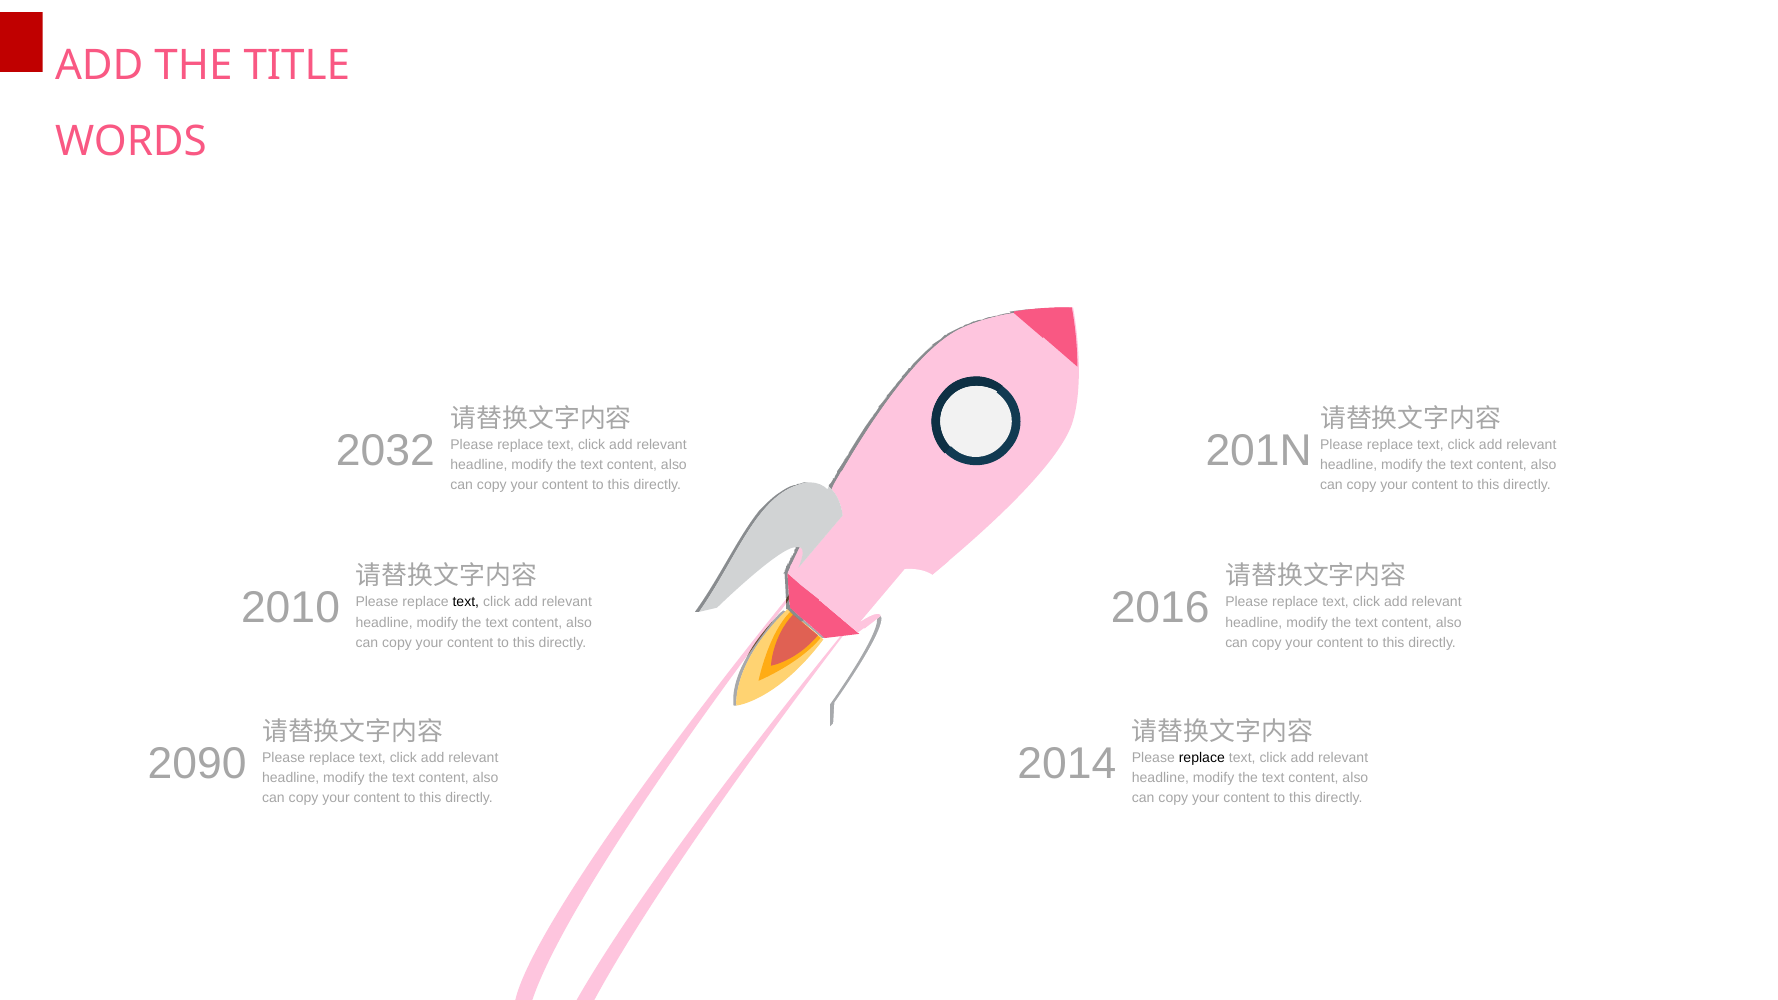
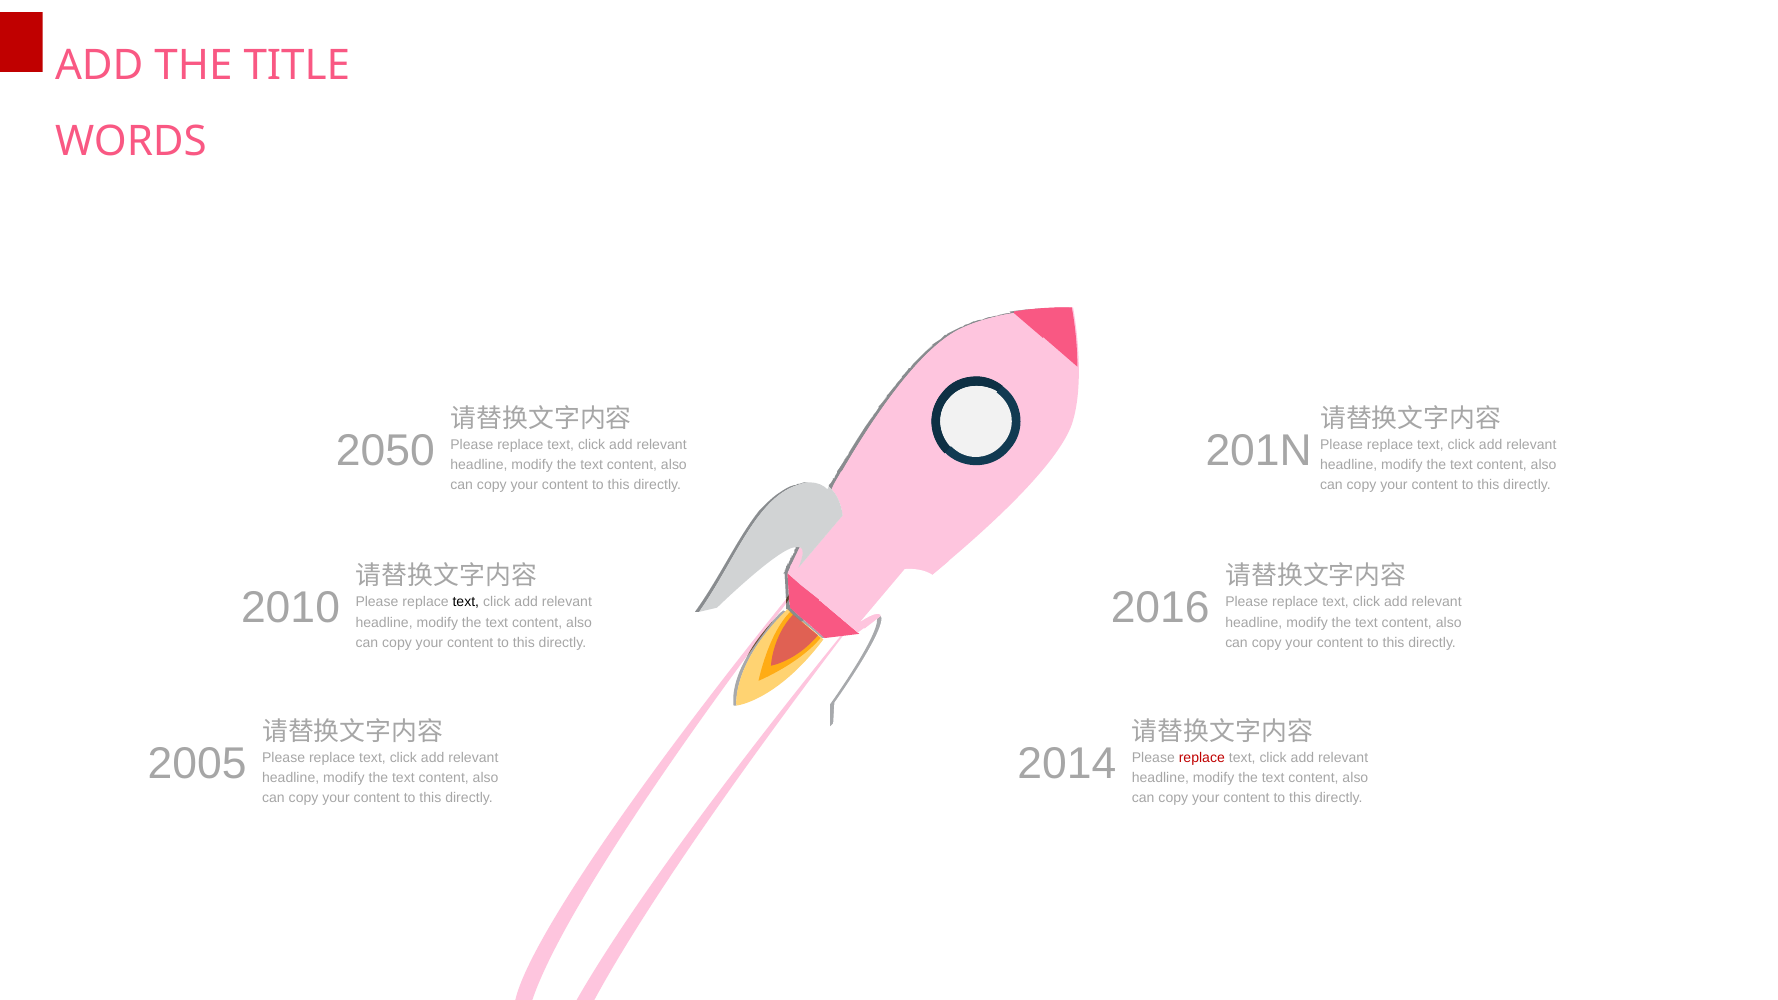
2032: 2032 -> 2050
2090: 2090 -> 2005
replace at (1202, 758) colour: black -> red
